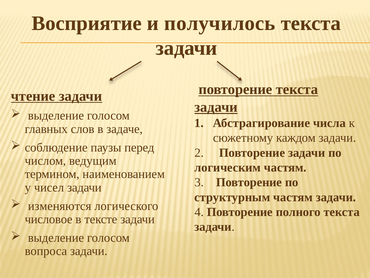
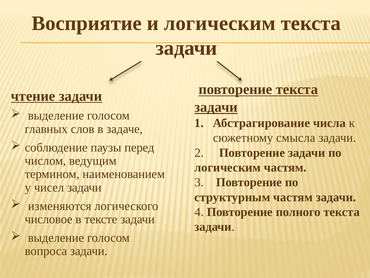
и получилось: получилось -> логическим
каждом: каждом -> смысла
